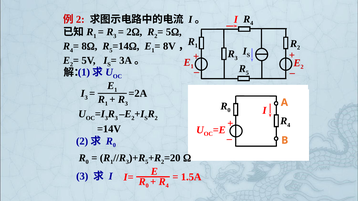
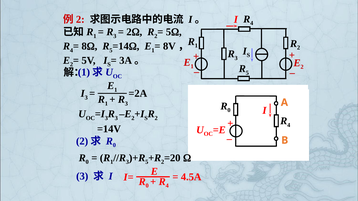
1.5A: 1.5A -> 4.5A
